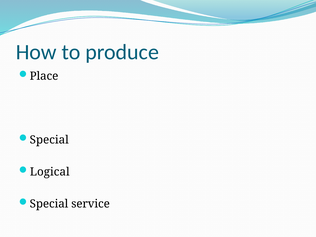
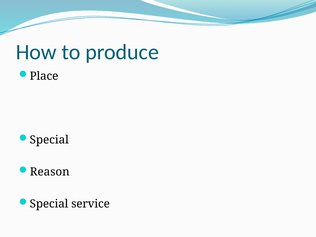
Logical: Logical -> Reason
